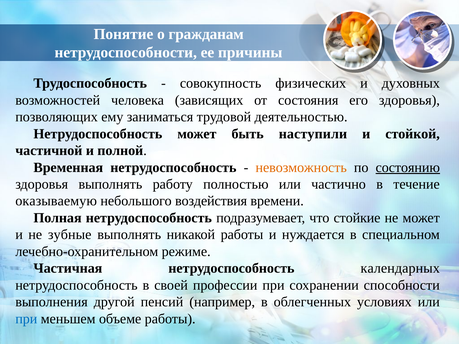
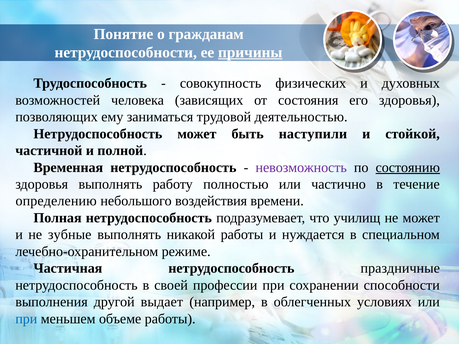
причины underline: none -> present
невозможность colour: orange -> purple
оказываемую: оказываемую -> определению
стойкие: стойкие -> училищ
календарных: календарных -> праздничные
пенсий: пенсий -> выдает
